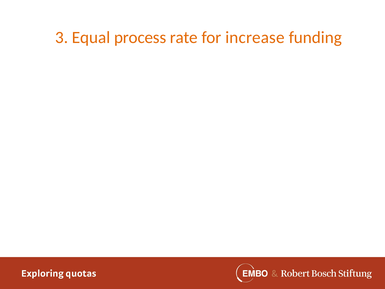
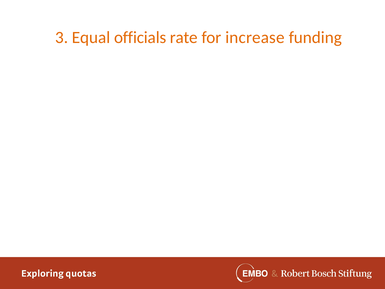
process: process -> officials
